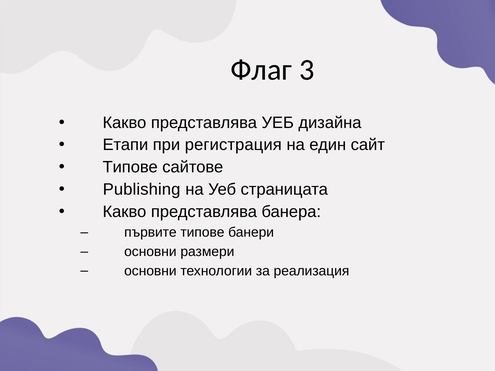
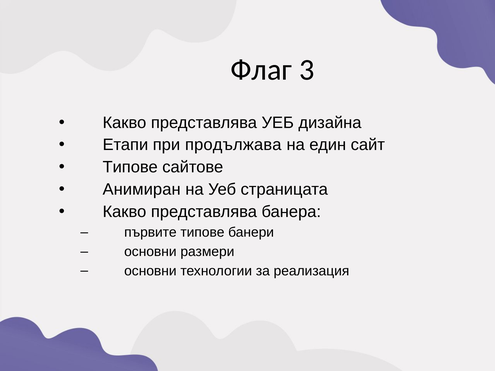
регистрация: регистрация -> продължава
Publishing: Publishing -> Анимиран
